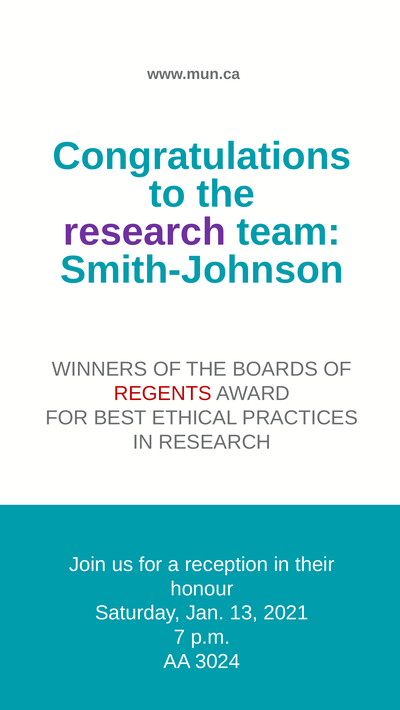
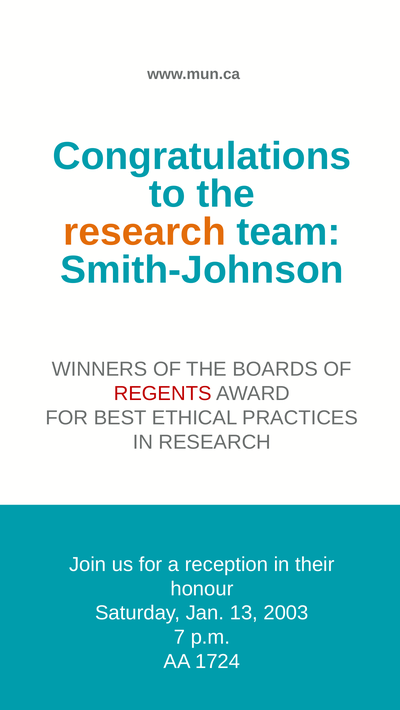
research at (145, 232) colour: purple -> orange
2021: 2021 -> 2003
3024: 3024 -> 1724
